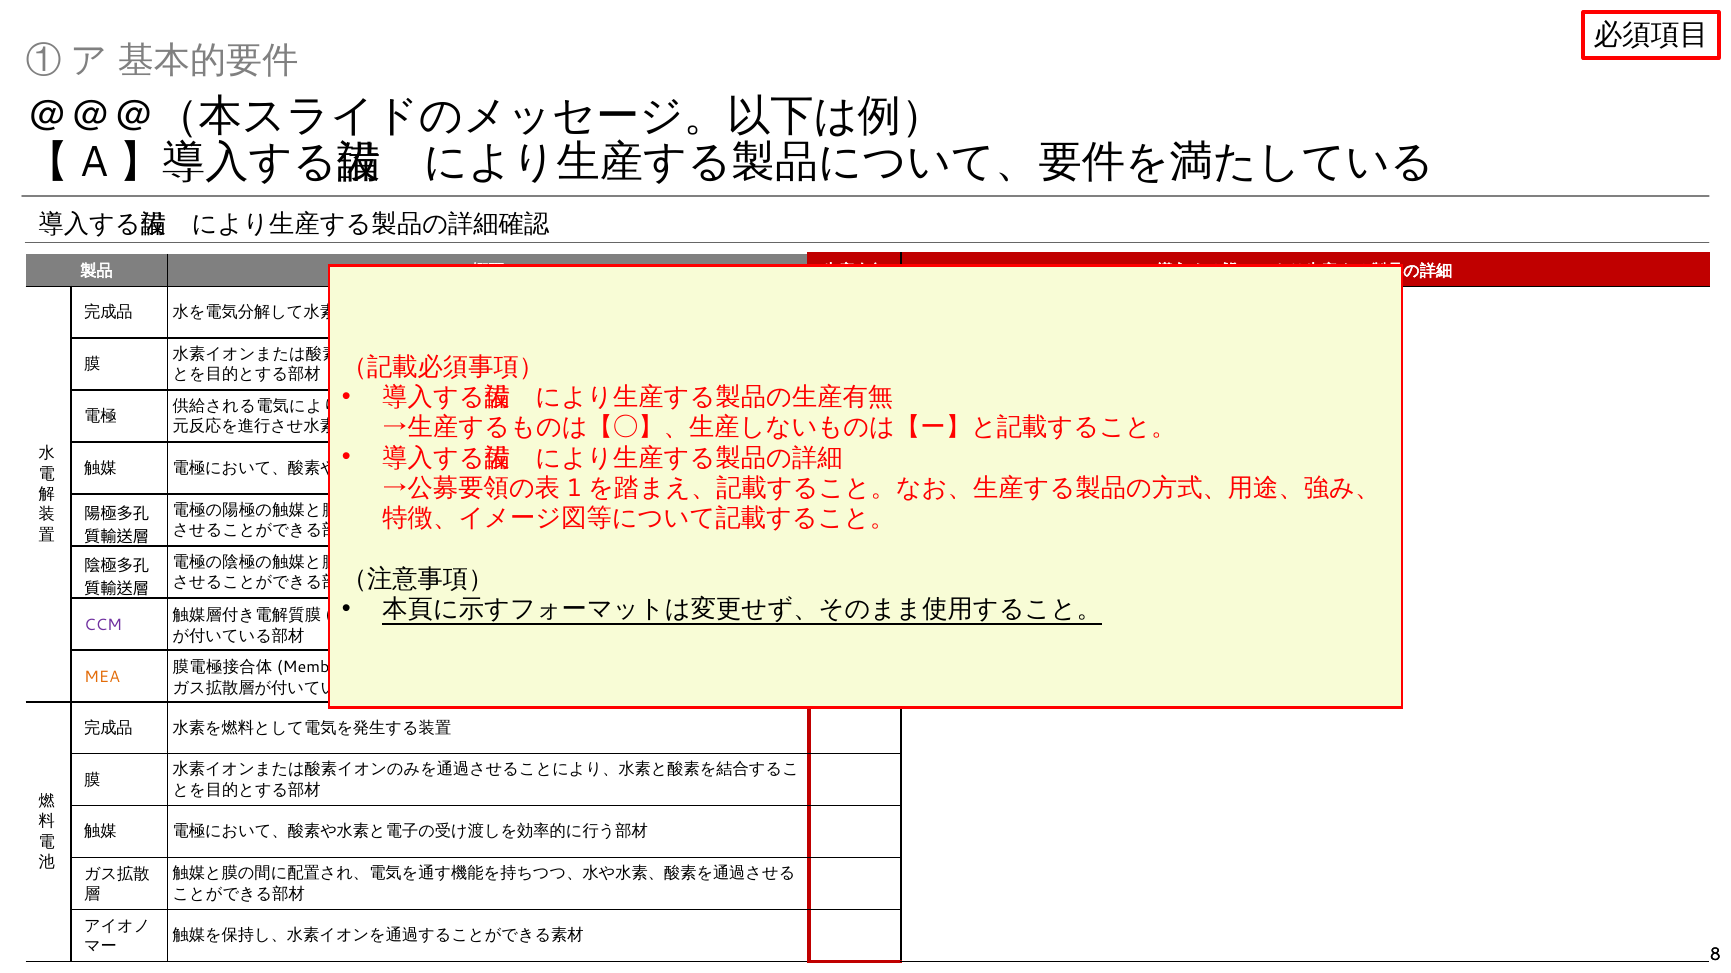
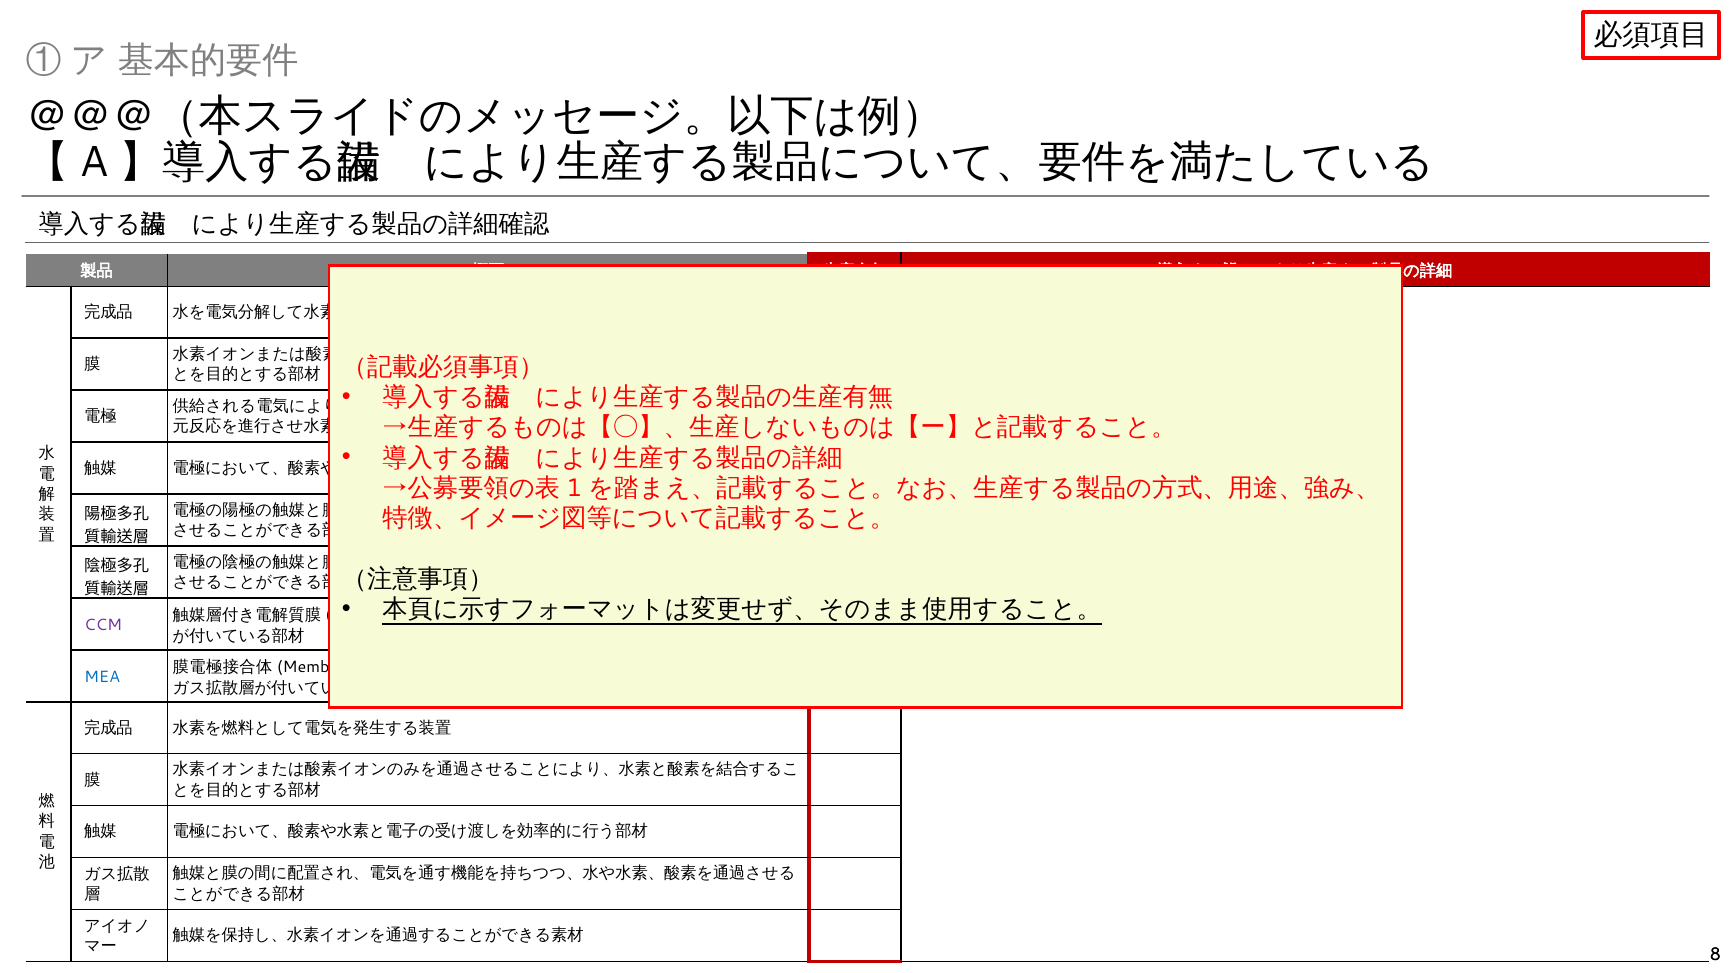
MEA colour: orange -> blue
